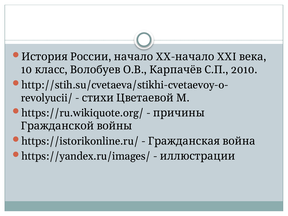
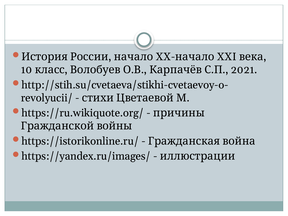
2010: 2010 -> 2021
